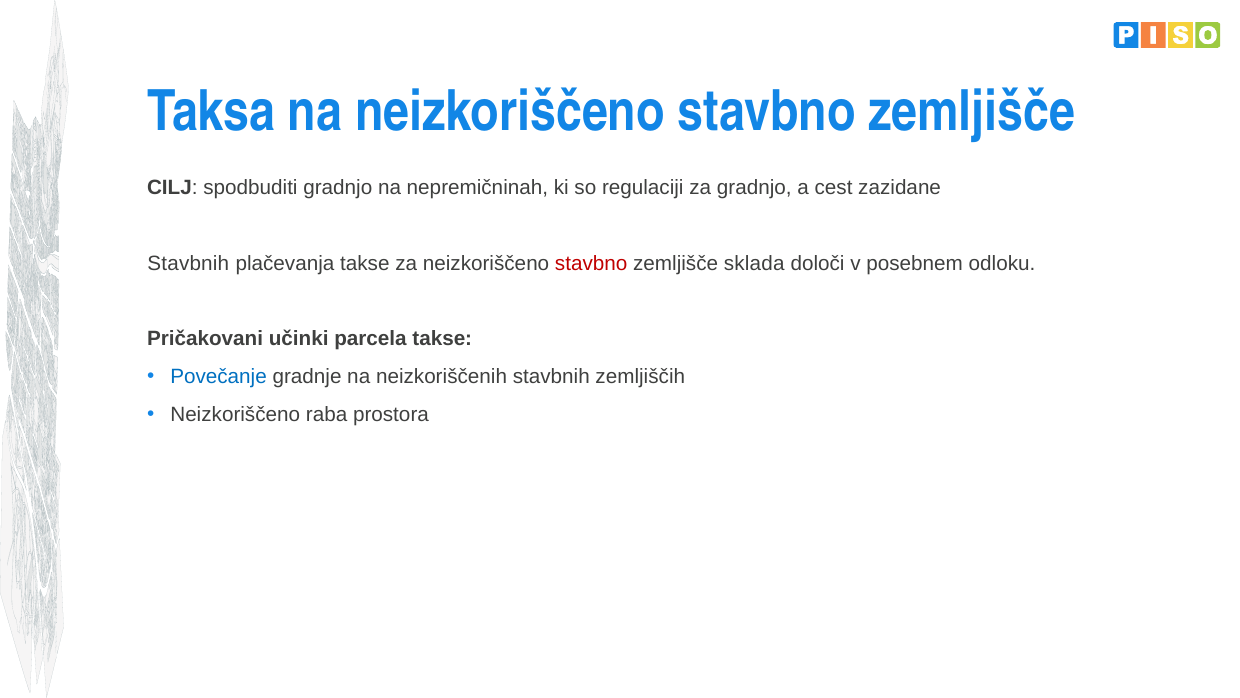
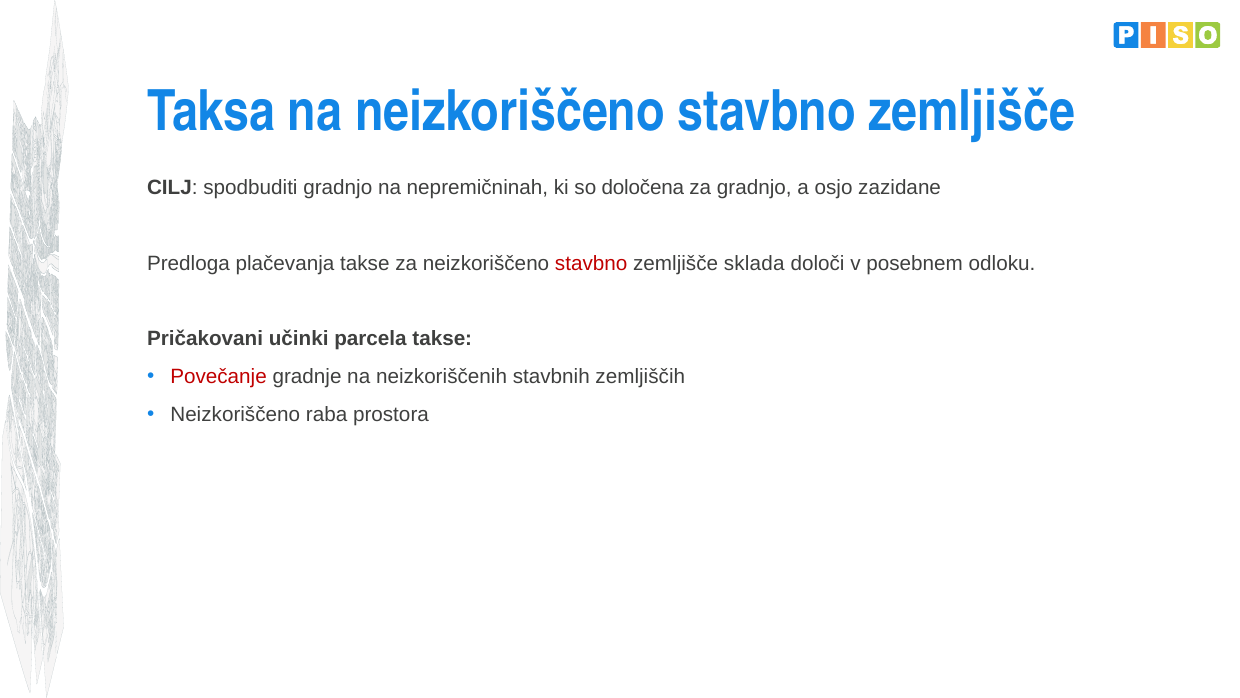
regulaciji: regulaciji -> določena
cest: cest -> osjo
Stavbnih at (188, 263): Stavbnih -> Predloga
Povečanje colour: blue -> red
